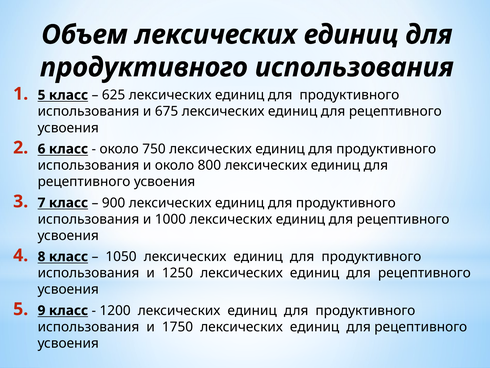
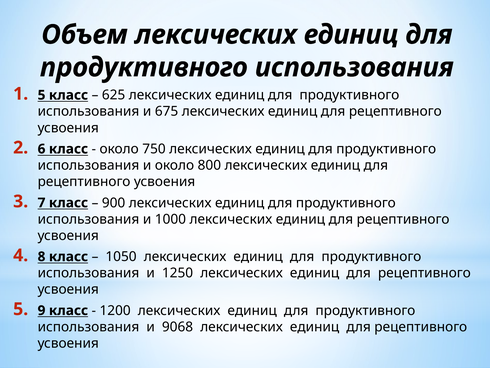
1750: 1750 -> 9068
